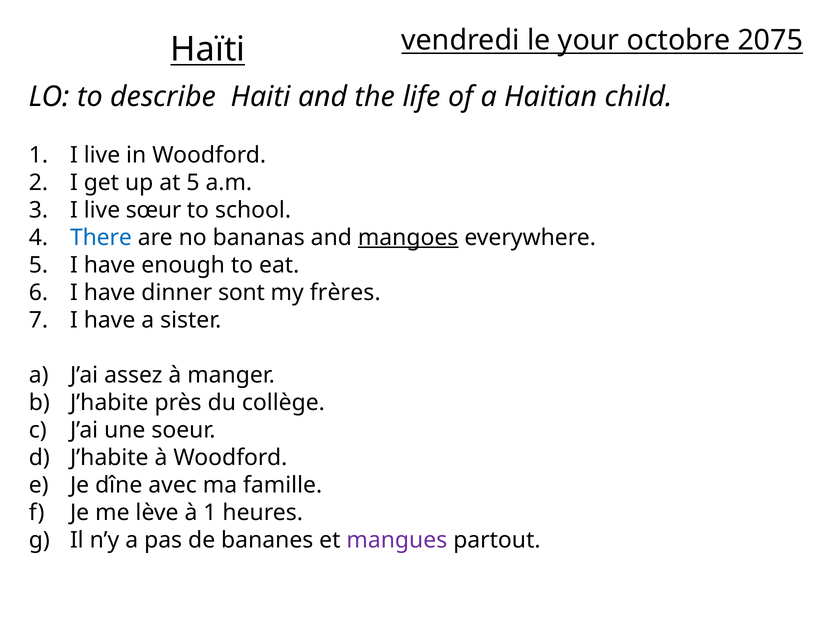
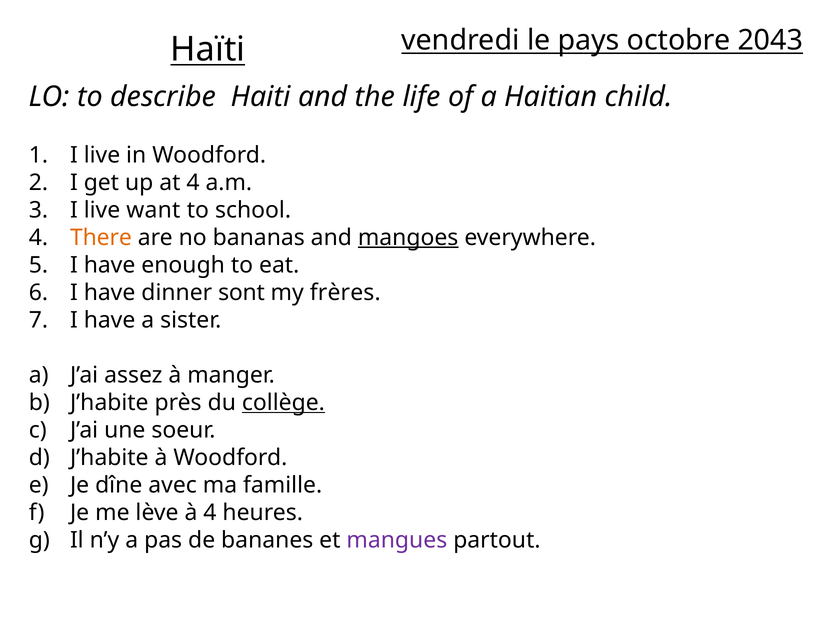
your: your -> pays
2075: 2075 -> 2043
at 5: 5 -> 4
sœur: sœur -> want
There colour: blue -> orange
collège underline: none -> present
à 1: 1 -> 4
